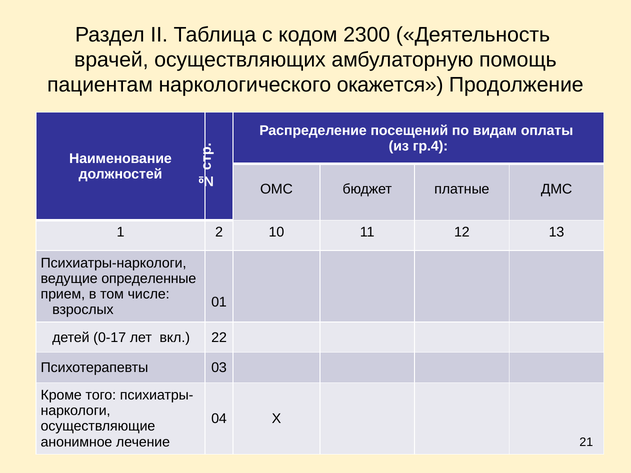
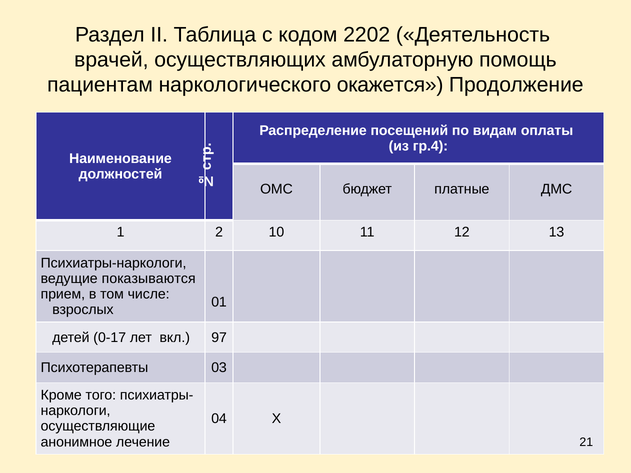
2300: 2300 -> 2202
определенные: определенные -> показываются
22: 22 -> 97
